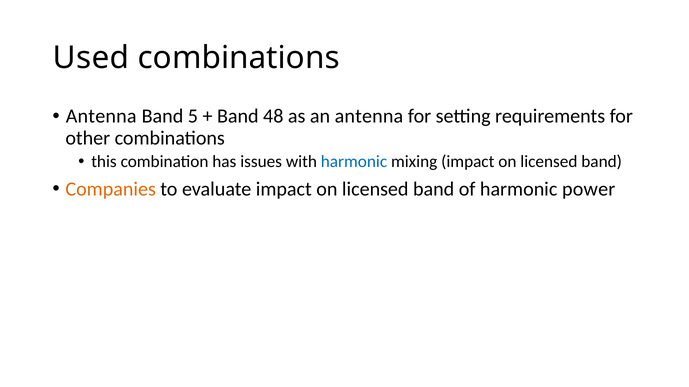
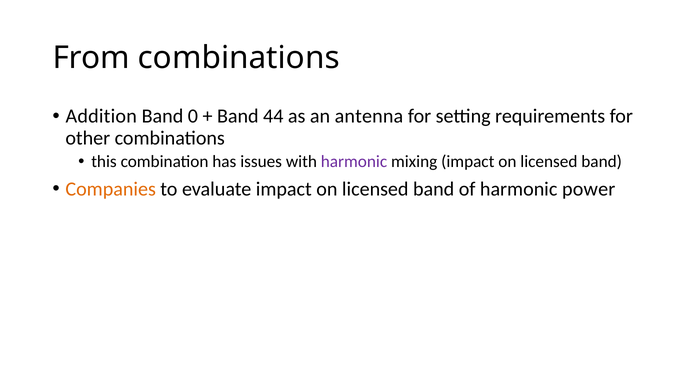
Used: Used -> From
Antenna at (101, 116): Antenna -> Addition
5: 5 -> 0
48: 48 -> 44
harmonic at (354, 162) colour: blue -> purple
